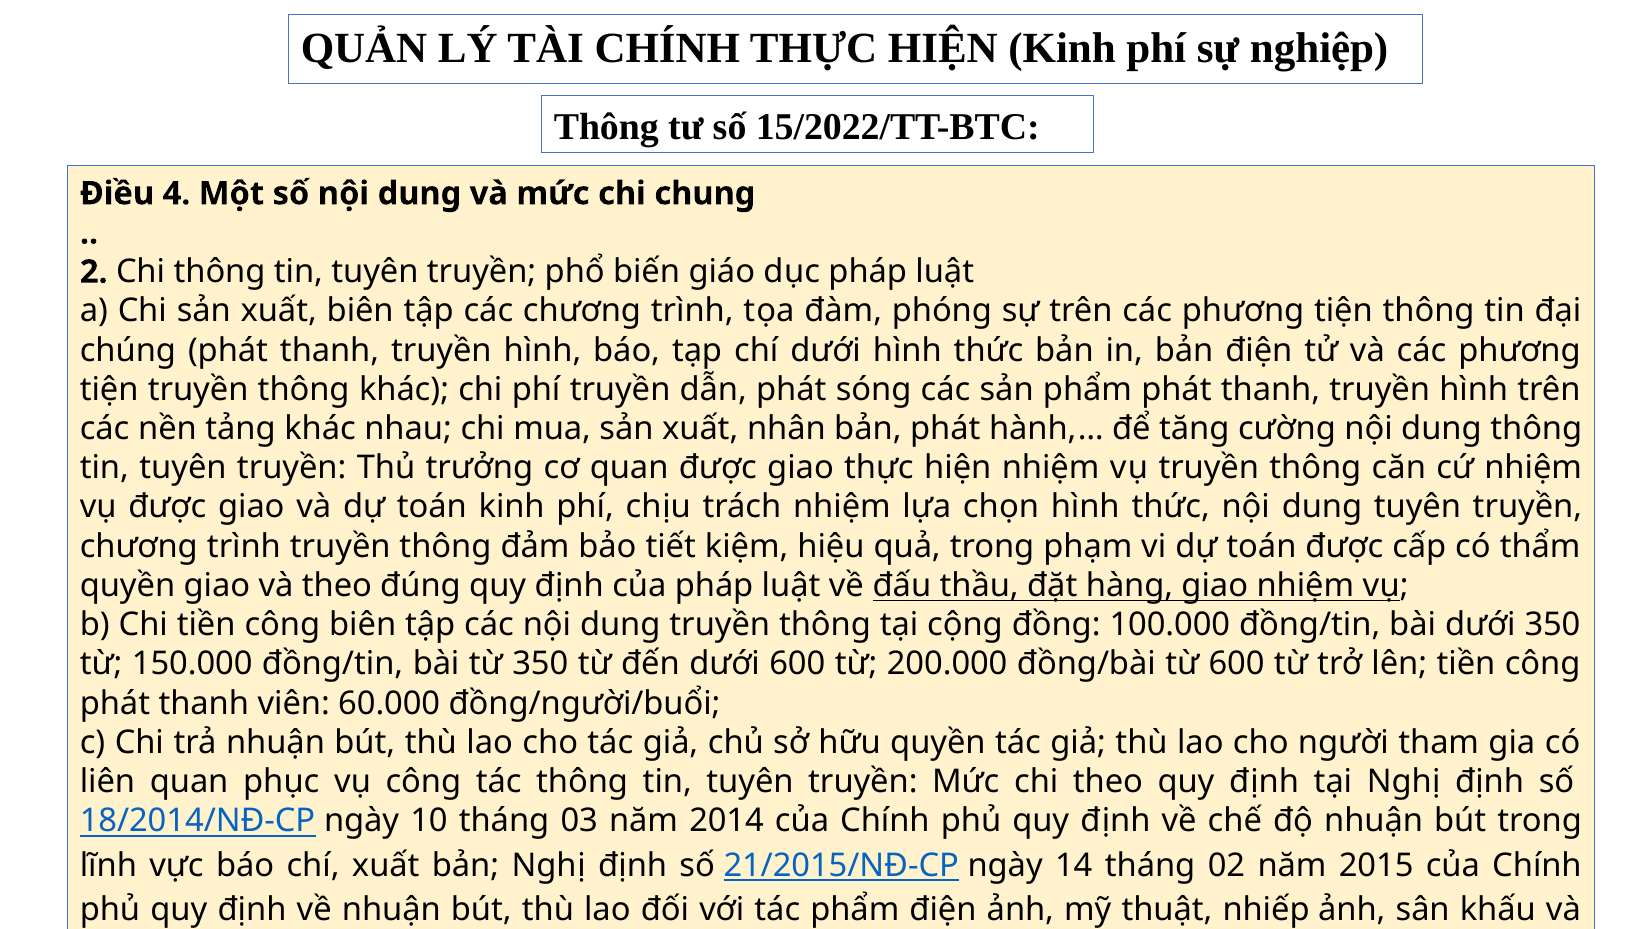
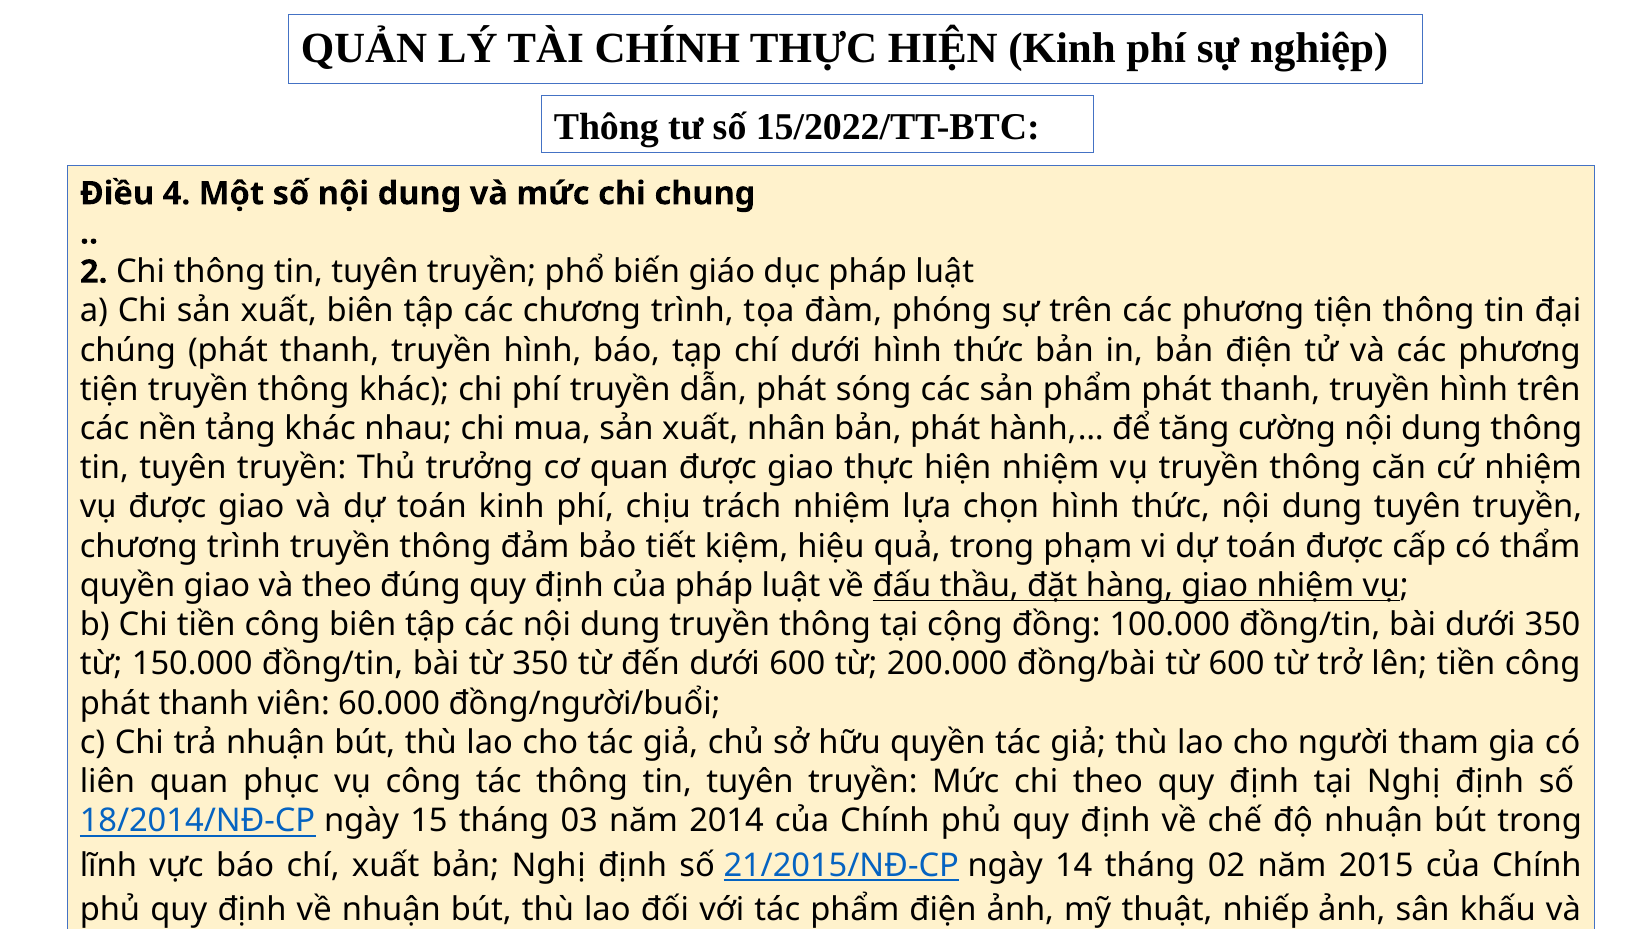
10: 10 -> 15
